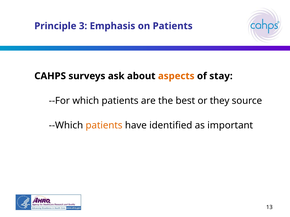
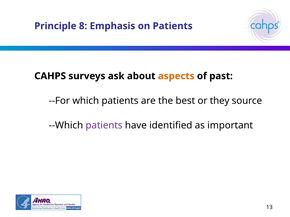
3: 3 -> 8
stay: stay -> past
patients at (104, 126) colour: orange -> purple
